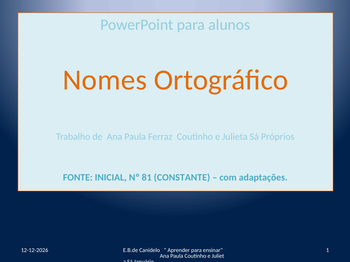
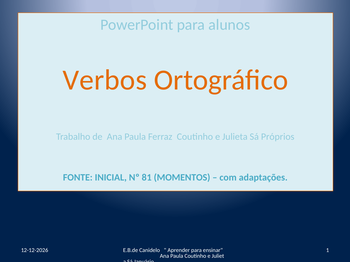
Nomes: Nomes -> Verbos
CONSTANTE: CONSTANTE -> MOMENTOS
